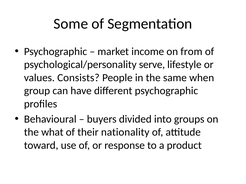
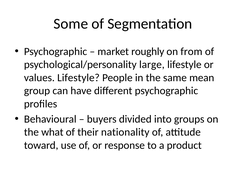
income: income -> roughly
serve: serve -> large
values Consists: Consists -> Lifestyle
when: when -> mean
